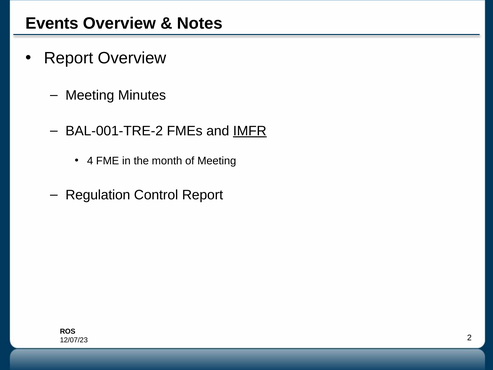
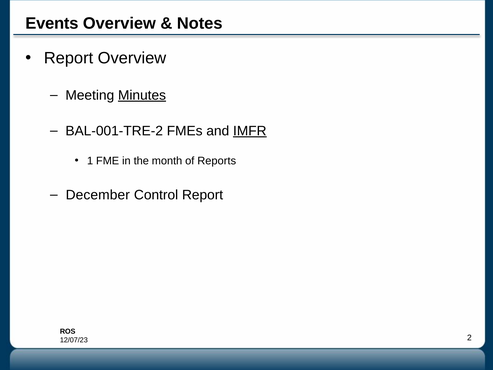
Minutes underline: none -> present
4: 4 -> 1
of Meeting: Meeting -> Reports
Regulation: Regulation -> December
